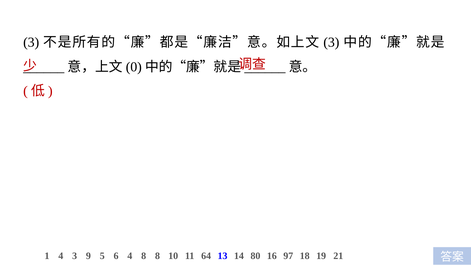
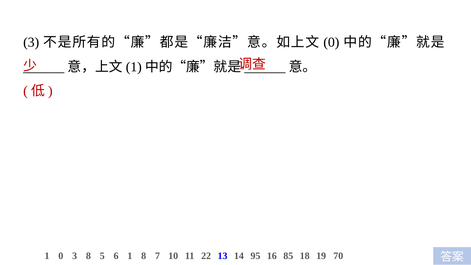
3 at (331, 42): 3 -> 0
0 at (134, 67): 0 -> 1
1 4: 4 -> 0
3 9: 9 -> 8
6 4: 4 -> 1
8 8: 8 -> 7
64: 64 -> 22
80: 80 -> 95
97: 97 -> 85
21: 21 -> 70
